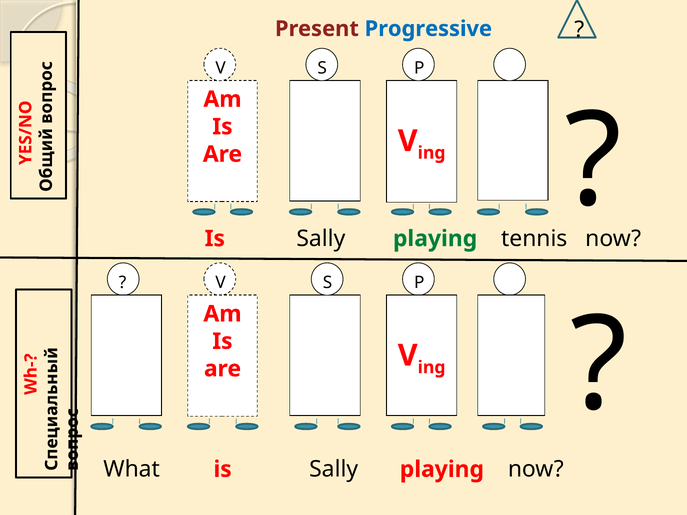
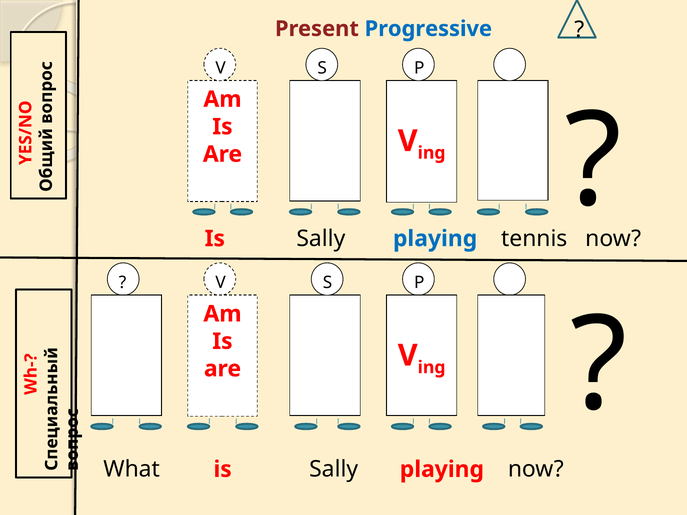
playing at (435, 239) colour: green -> blue
